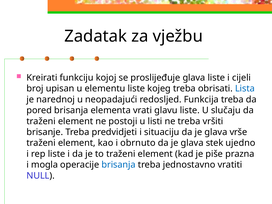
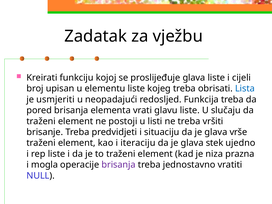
narednoj: narednoj -> usmjeriti
obrnuto: obrnuto -> iteraciju
piše: piše -> niza
brisanja at (119, 165) colour: blue -> purple
